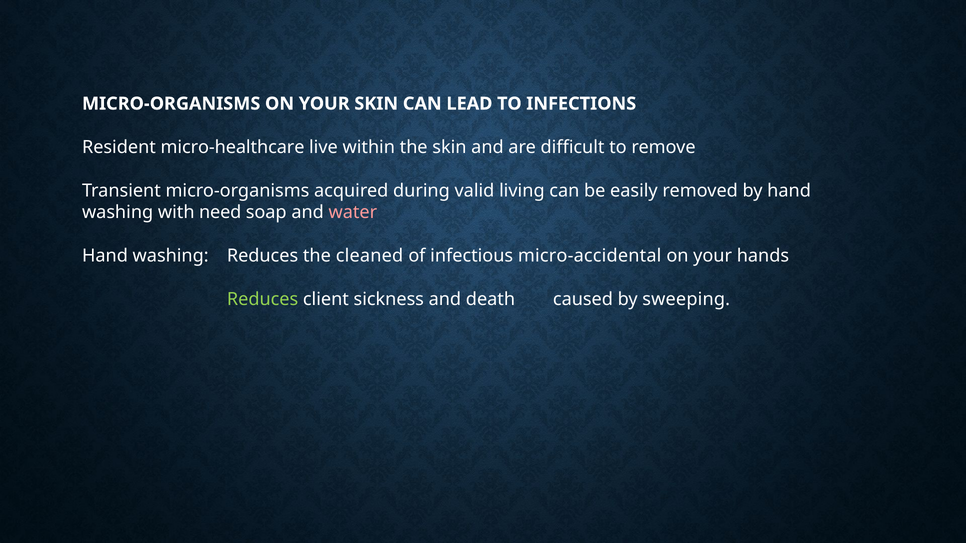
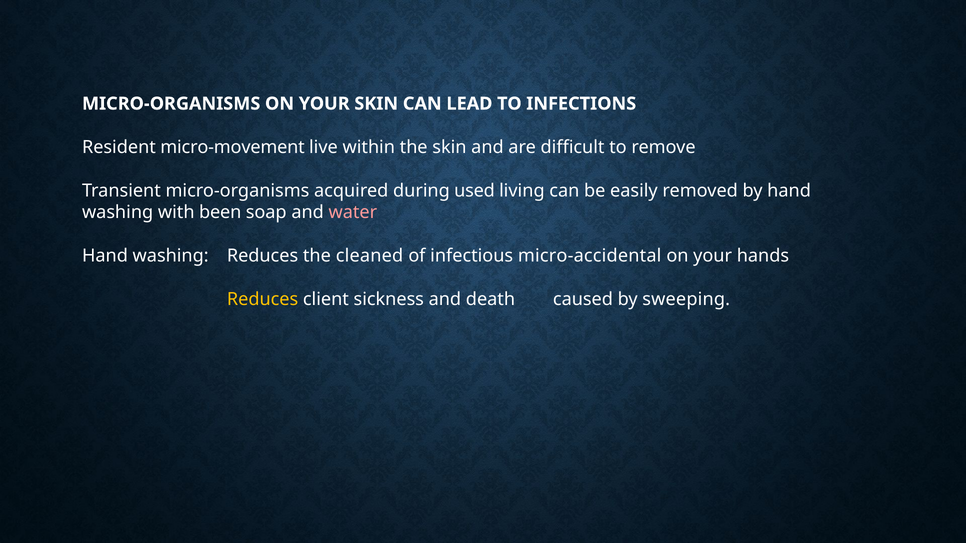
micro-healthcare: micro-healthcare -> micro-movement
valid: valid -> used
need: need -> been
Reduces at (263, 299) colour: light green -> yellow
